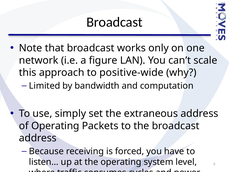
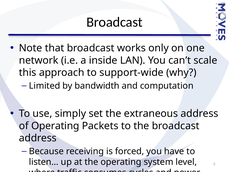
figure: figure -> inside
positive-wide: positive-wide -> support-wide
